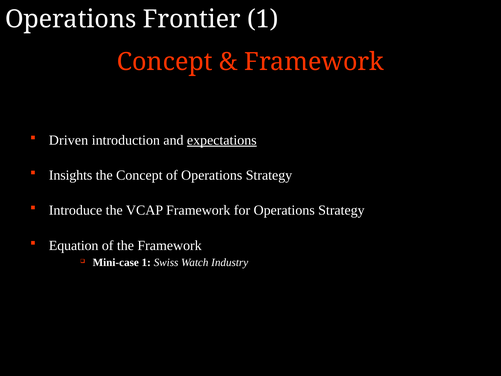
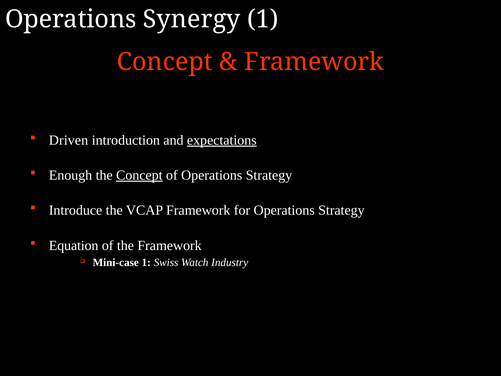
Frontier: Frontier -> Synergy
Insights: Insights -> Enough
Concept at (139, 175) underline: none -> present
